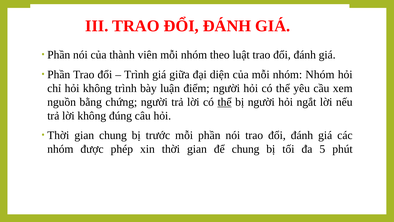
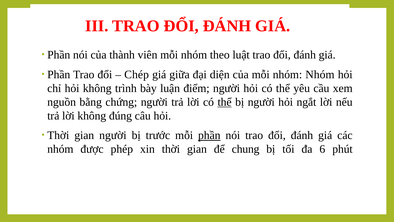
Trình at (137, 74): Trình -> Chép
gian chung: chung -> người
phần at (209, 135) underline: none -> present
5: 5 -> 6
